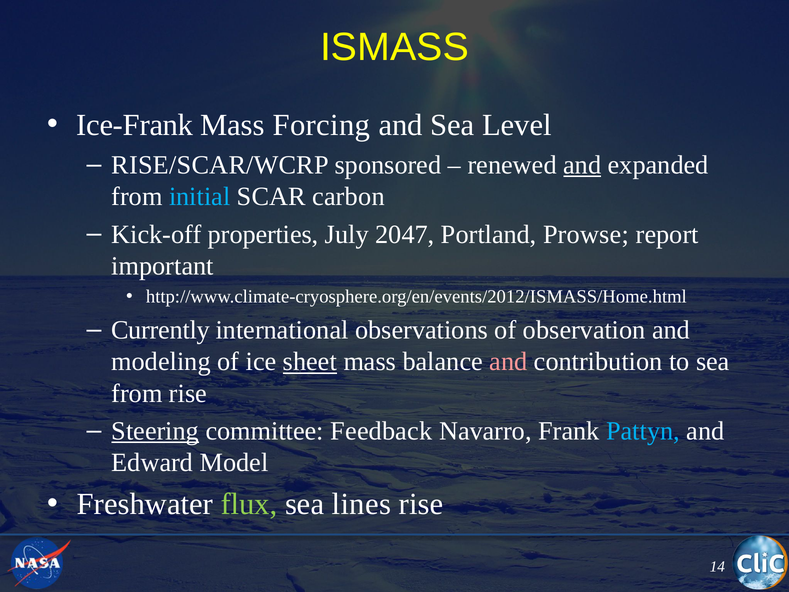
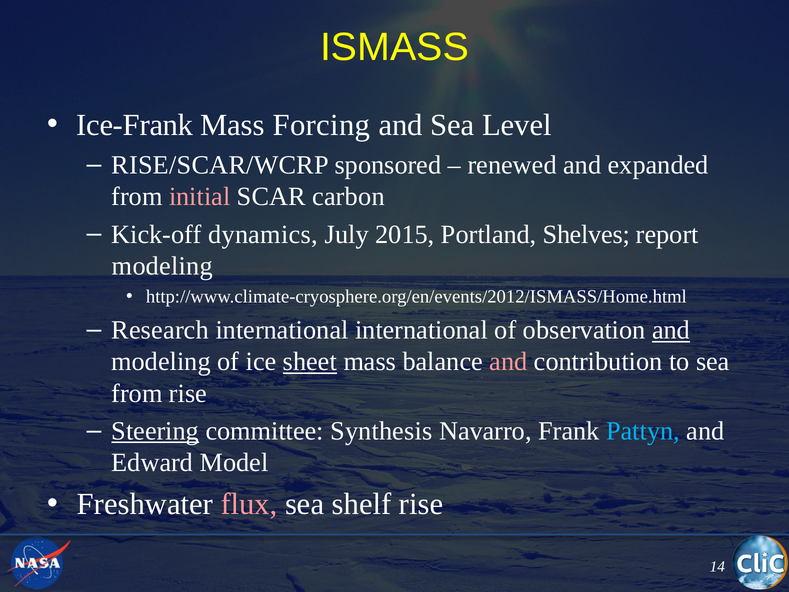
and at (582, 165) underline: present -> none
initial colour: light blue -> pink
properties: properties -> dynamics
2047: 2047 -> 2015
Prowse: Prowse -> Shelves
important at (163, 266): important -> modeling
Currently: Currently -> Research
international observations: observations -> international
and at (671, 330) underline: none -> present
Feedback: Feedback -> Synthesis
flux colour: light green -> pink
lines: lines -> shelf
